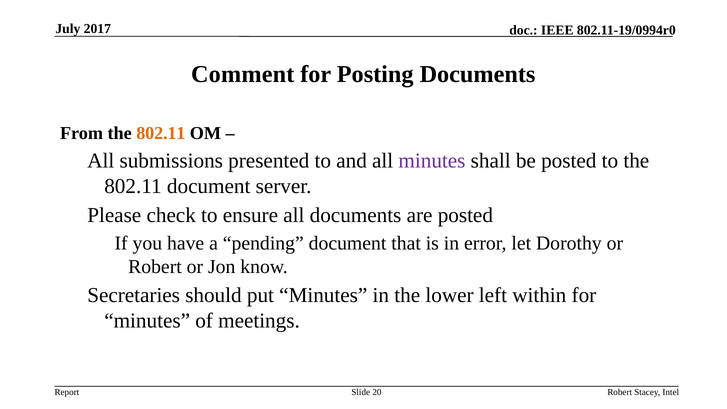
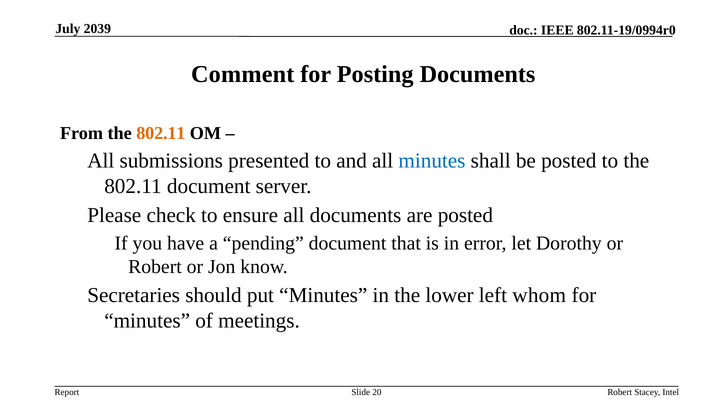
2017: 2017 -> 2039
minutes at (432, 161) colour: purple -> blue
within: within -> whom
